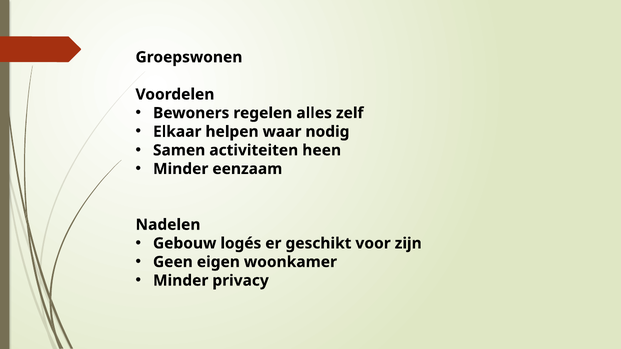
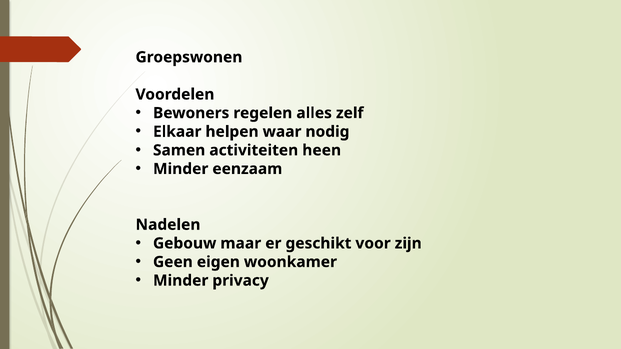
logés: logés -> maar
